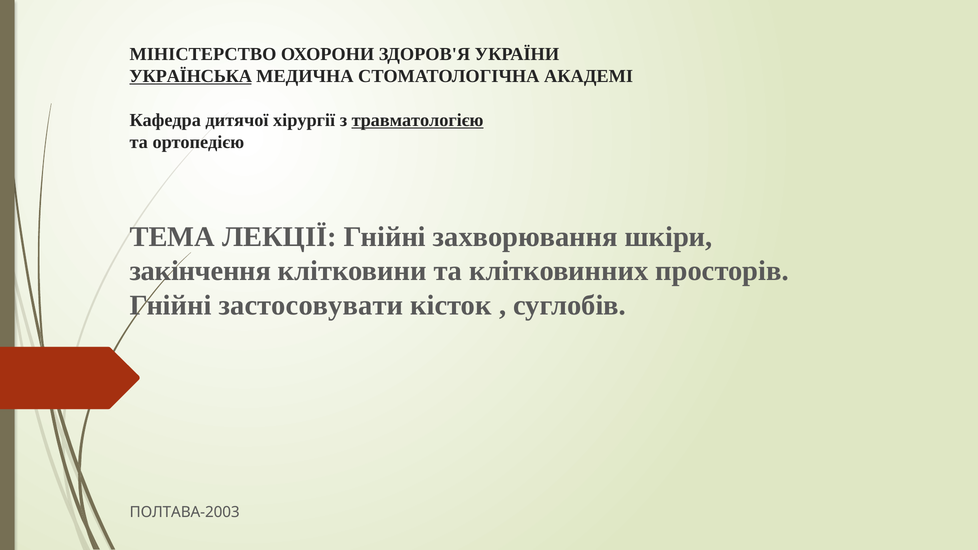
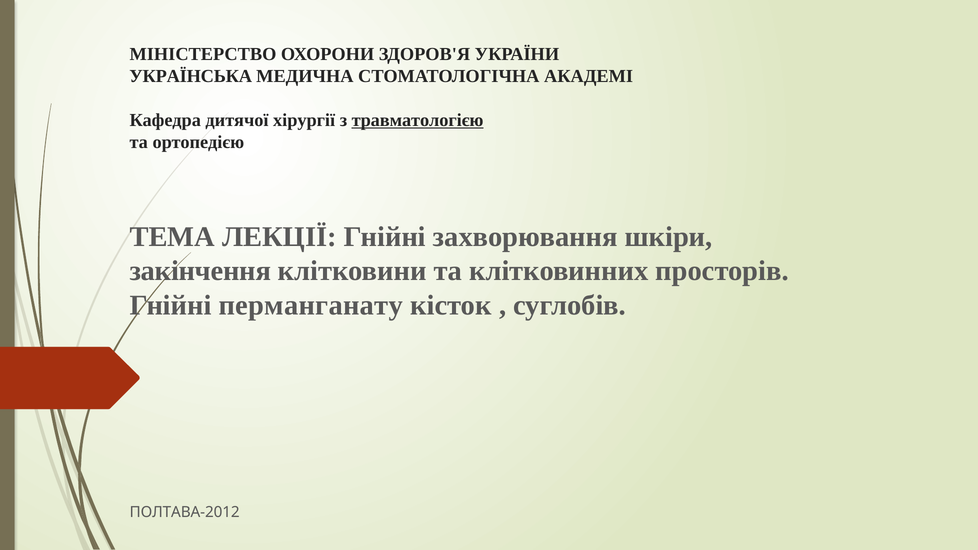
УКРАЇНСЬКА underline: present -> none
застосовувати: застосовувати -> перманганату
ПОЛТАВА-2003: ПОЛТАВА-2003 -> ПОЛТАВА-2012
